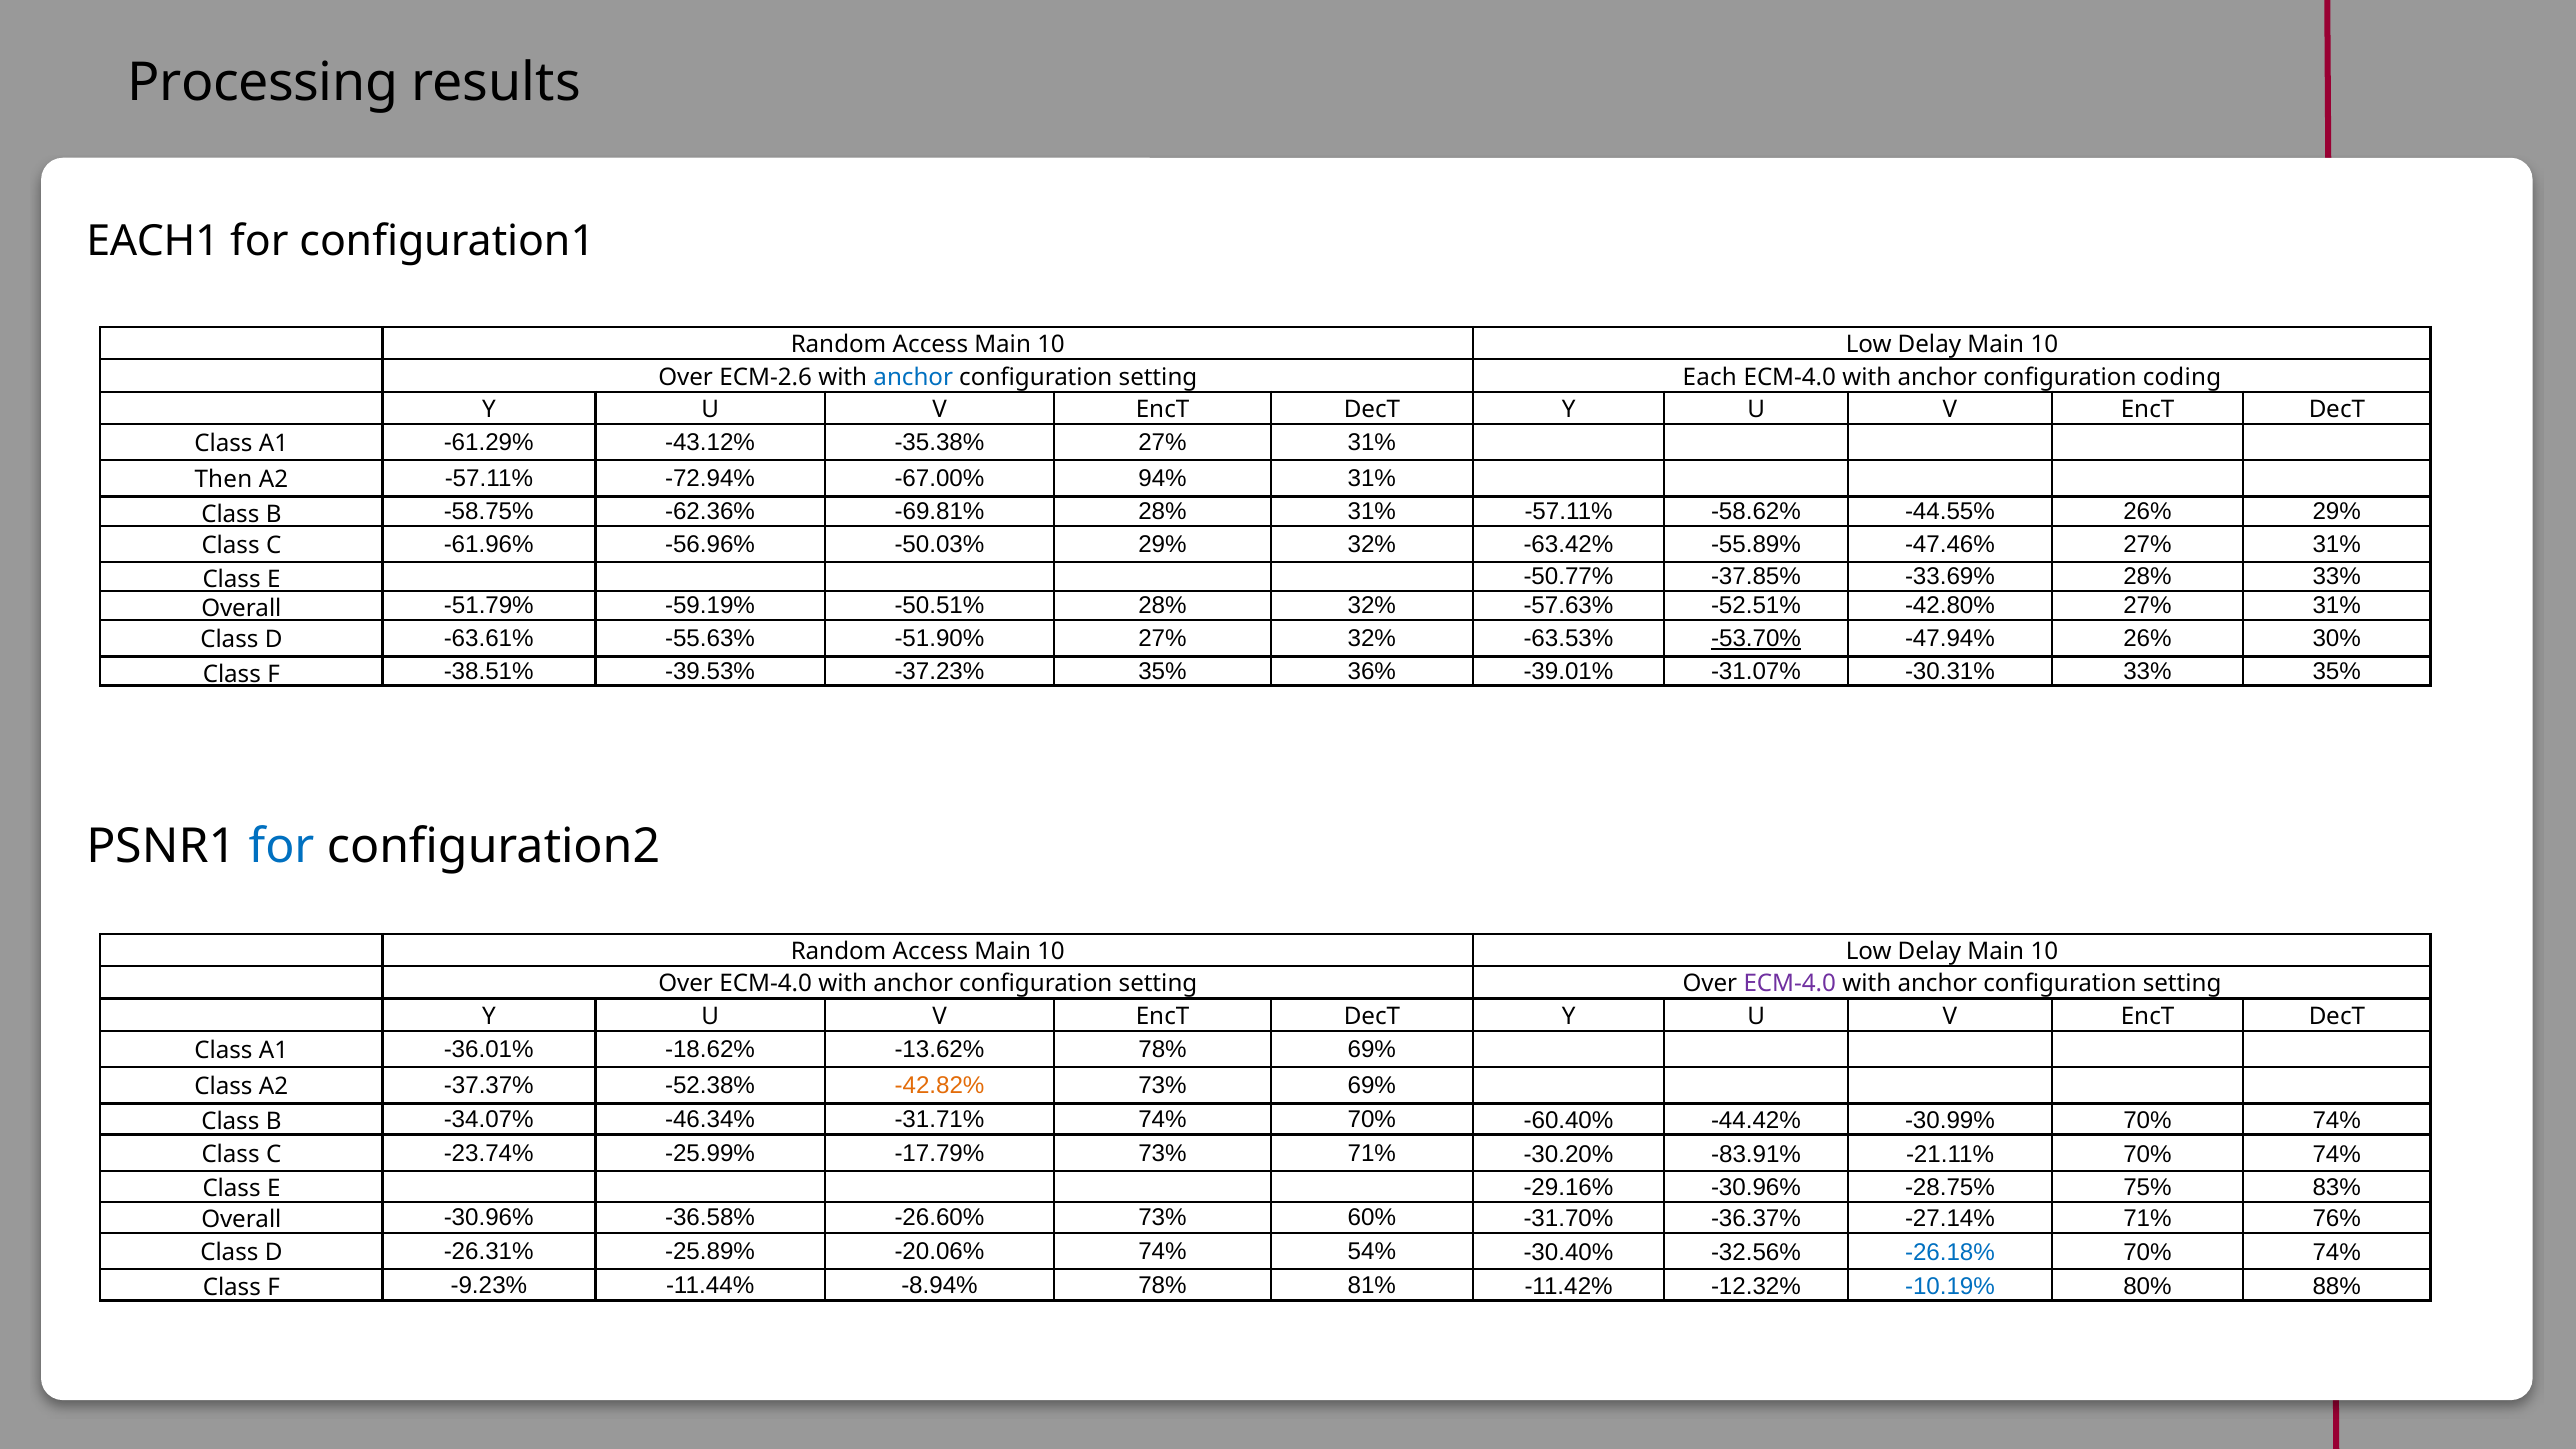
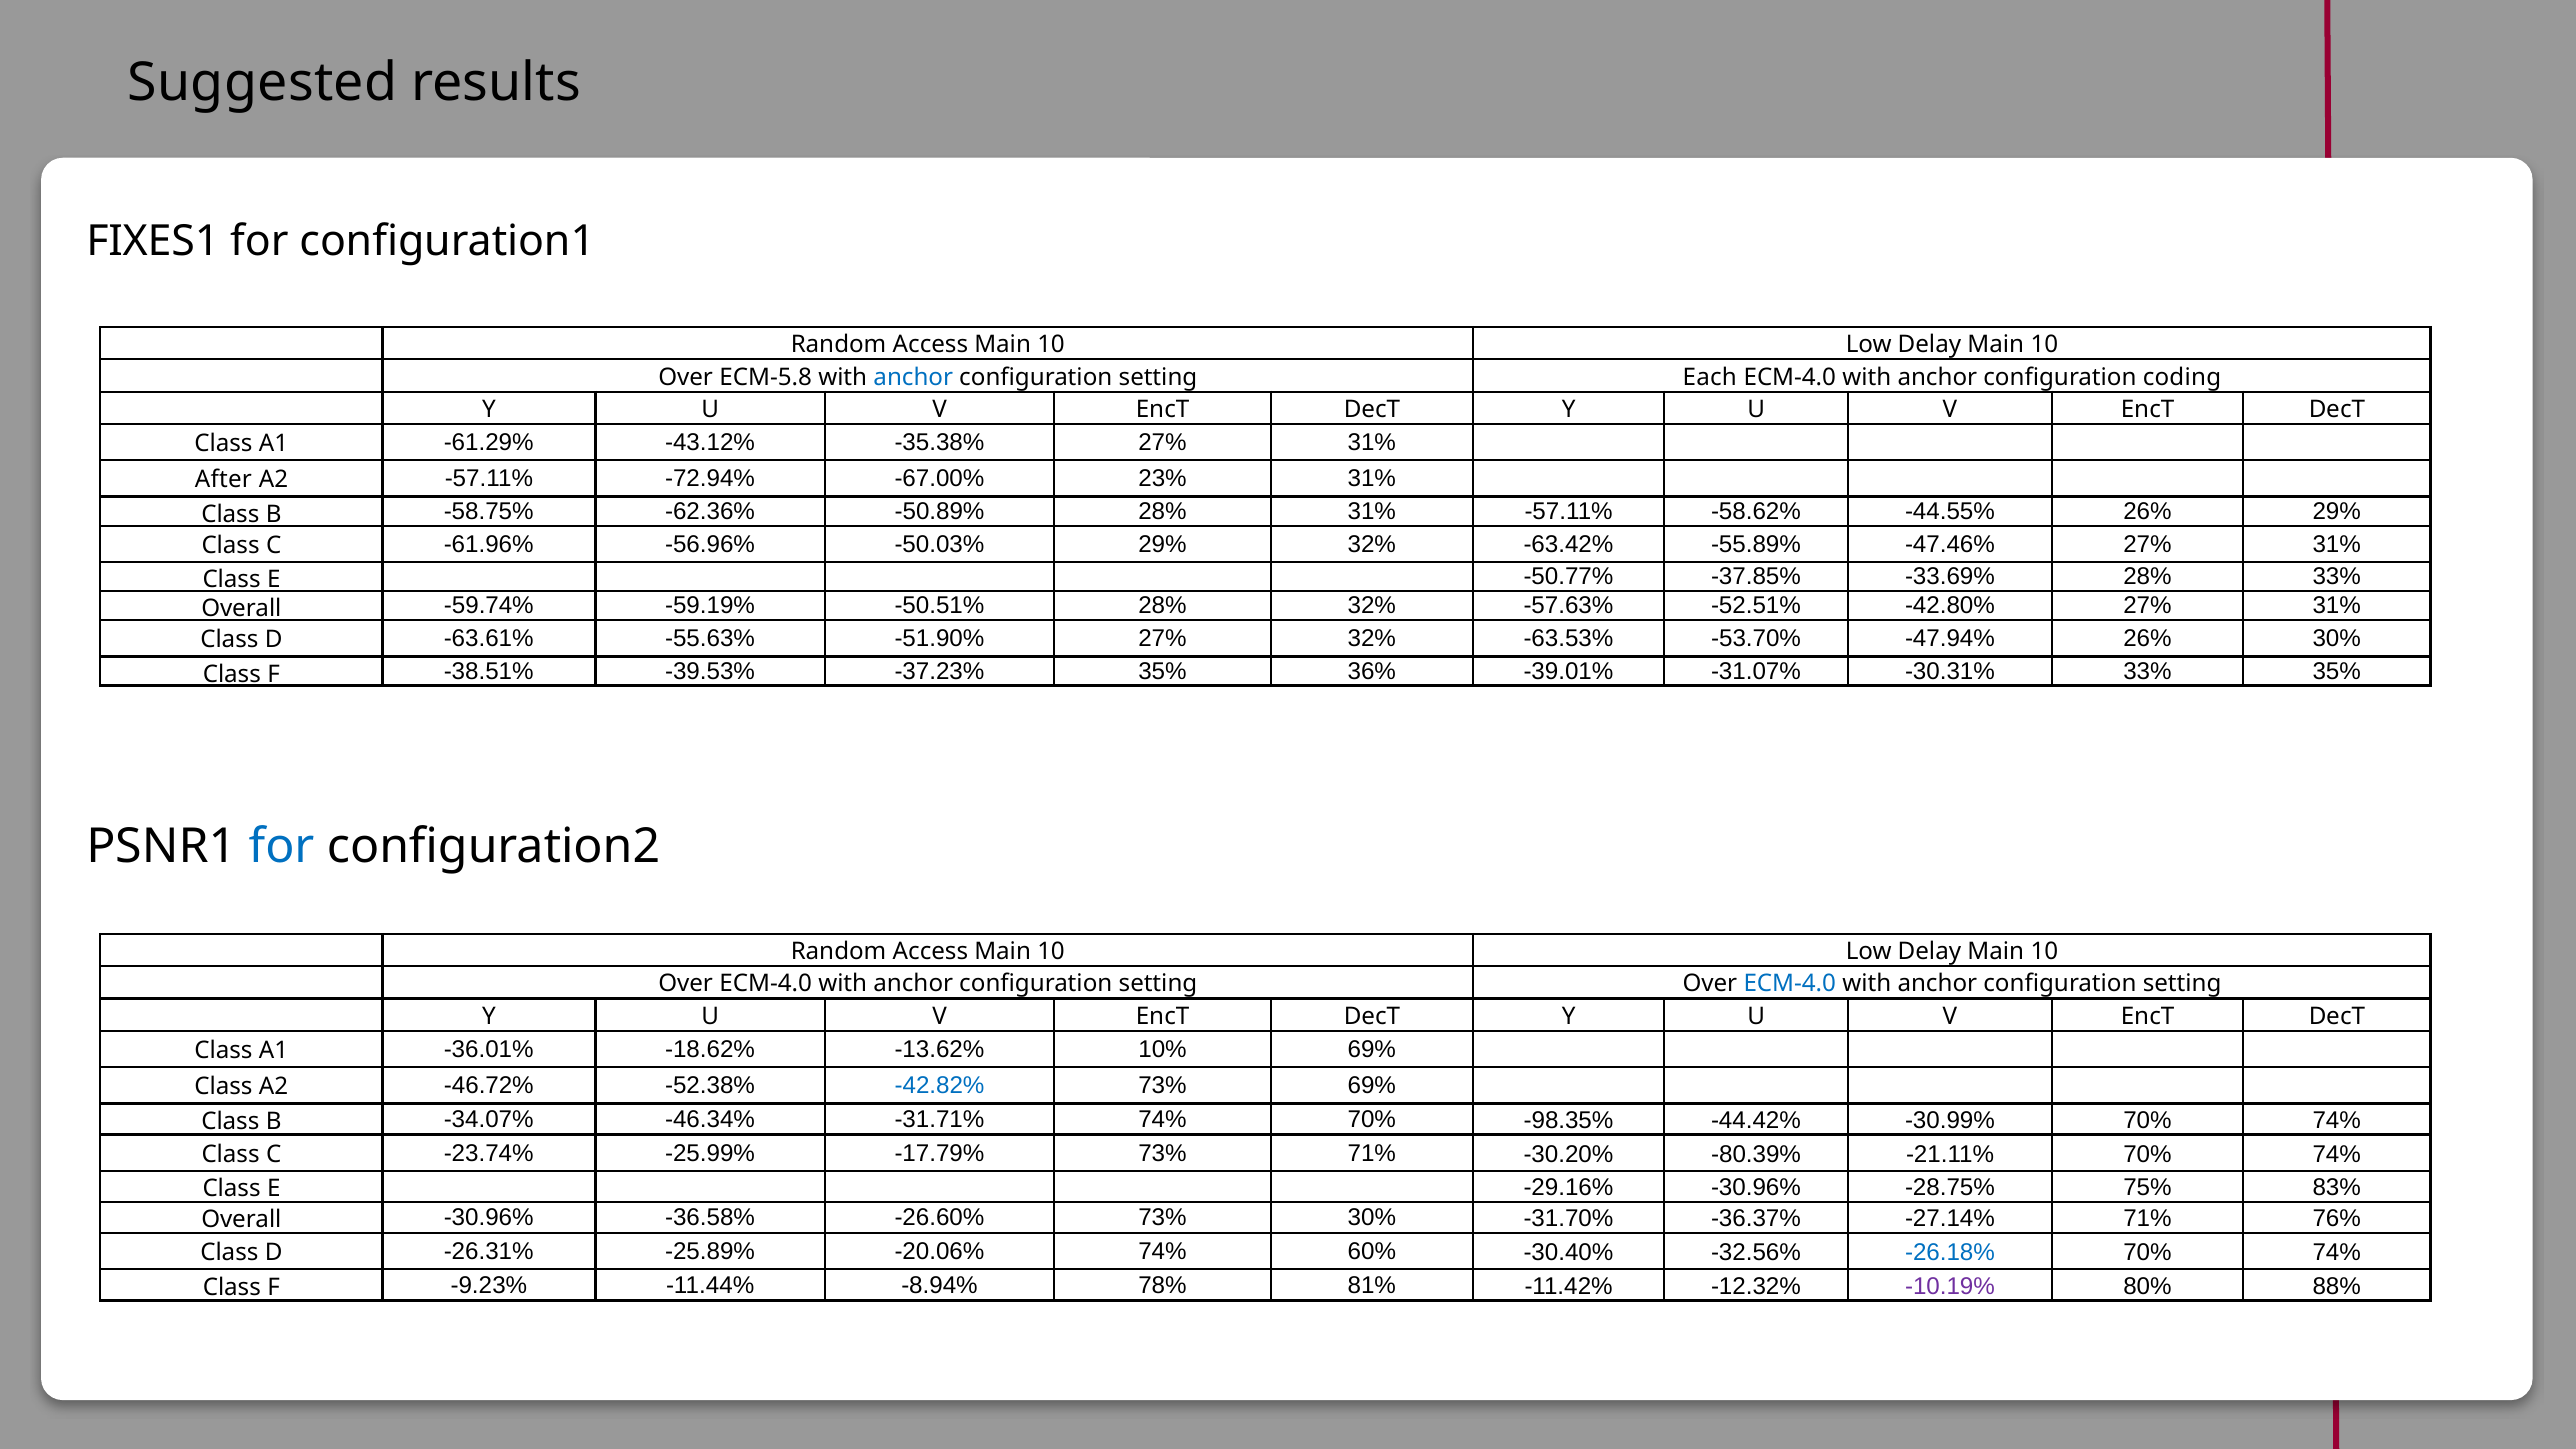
Processing: Processing -> Suggested
EACH1: EACH1 -> FIXES1
ECM-2.6: ECM-2.6 -> ECM-5.8
Then: Then -> After
94%: 94% -> 23%
-69.81%: -69.81% -> -50.89%
-51.79%: -51.79% -> -59.74%
-53.70% underline: present -> none
ECM-4.0 at (1790, 984) colour: purple -> blue
-13.62% 78%: 78% -> 10%
-37.37%: -37.37% -> -46.72%
-42.82% colour: orange -> blue
-60.40%: -60.40% -> -98.35%
-83.91%: -83.91% -> -80.39%
73% 60%: 60% -> 30%
54%: 54% -> 60%
-10.19% colour: blue -> purple
